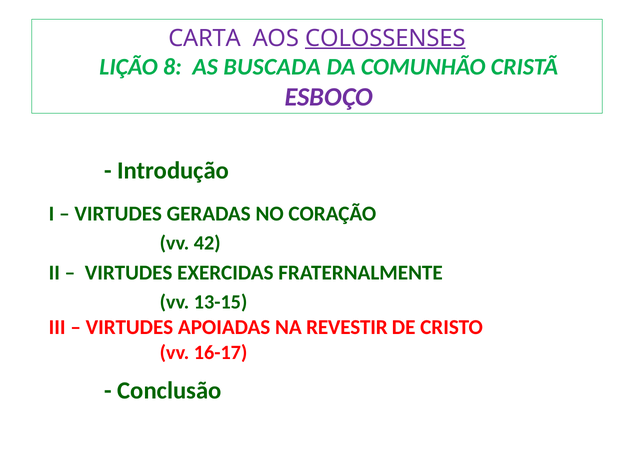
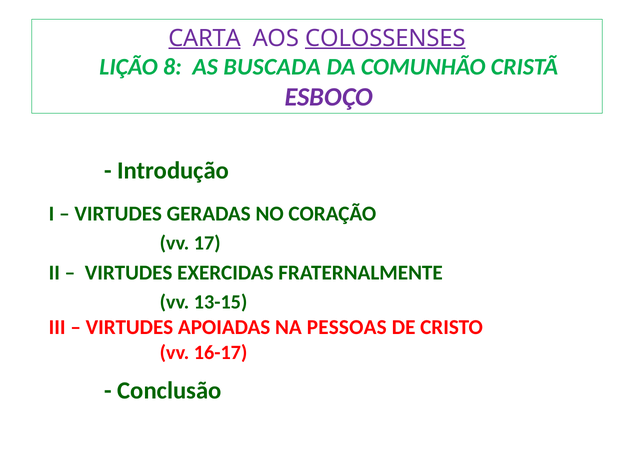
CARTA underline: none -> present
42: 42 -> 17
REVESTIR: REVESTIR -> PESSOAS
